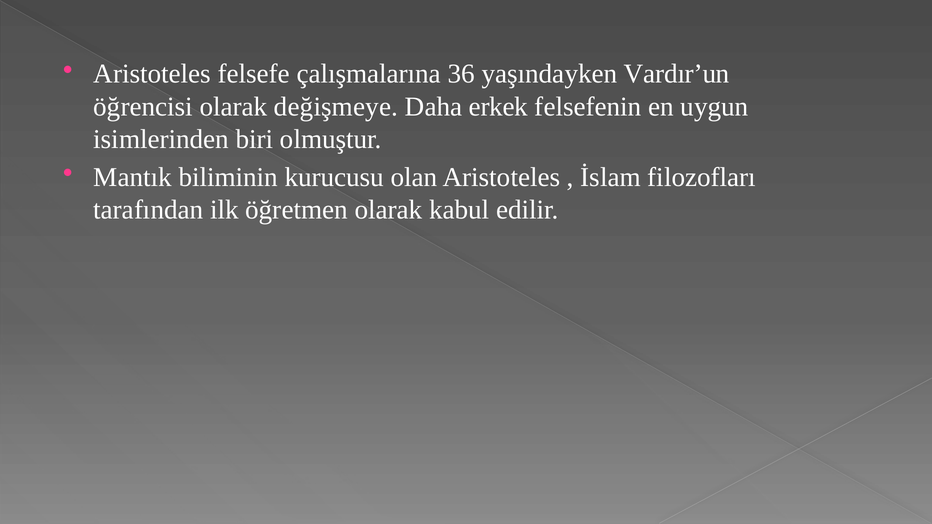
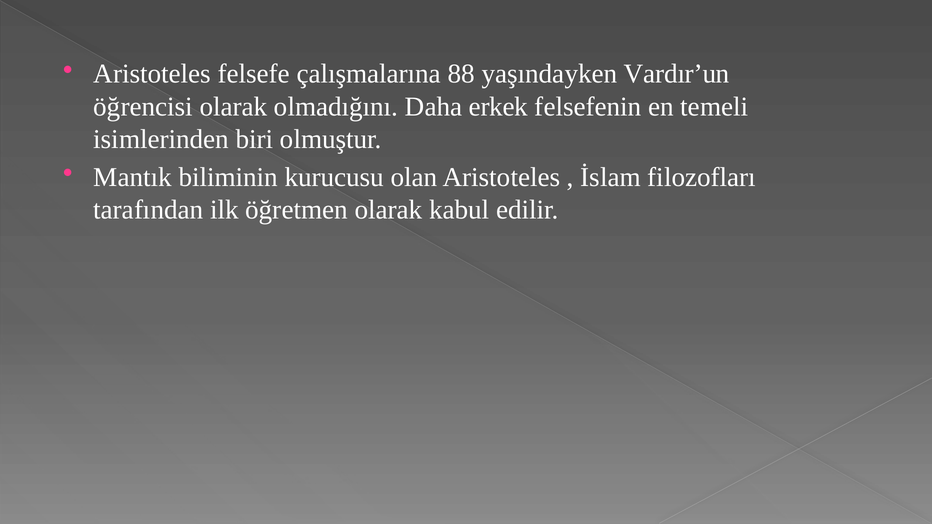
36: 36 -> 88
değişmeye: değişmeye -> olmadığını
uygun: uygun -> temeli
